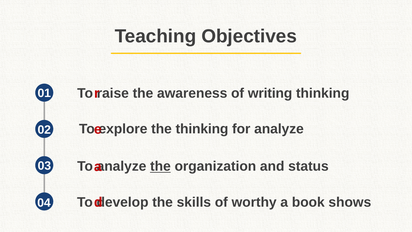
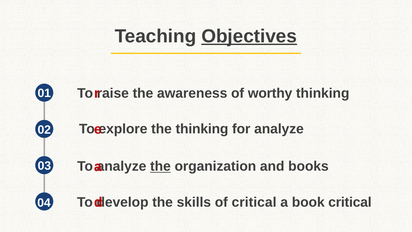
Objectives underline: none -> present
writing: writing -> worthy
status: status -> books
of worthy: worthy -> critical
book shows: shows -> critical
